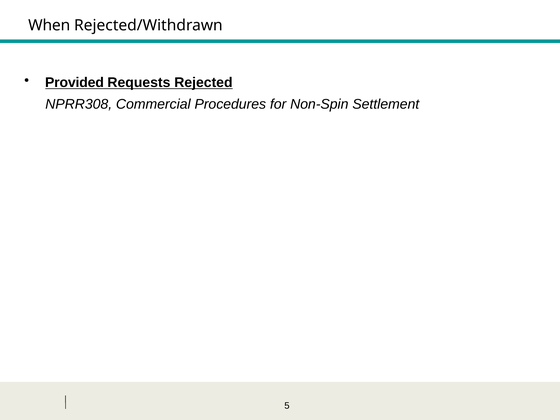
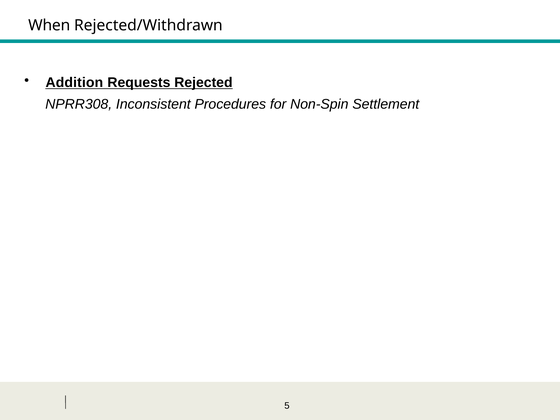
Provided: Provided -> Addition
Commercial: Commercial -> Inconsistent
